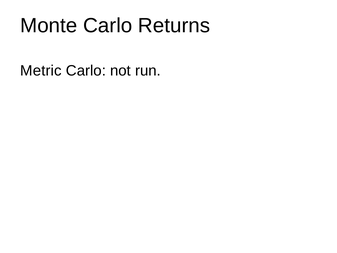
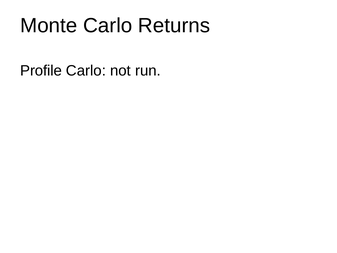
Metric: Metric -> Profile
